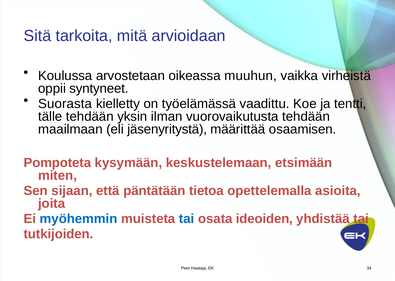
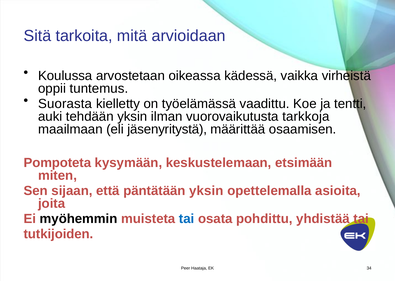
muuhun: muuhun -> kädessä
syntyneet: syntyneet -> tuntemus
tälle: tälle -> auki
vuorovaikutusta tehdään: tehdään -> tarkkoja
päntätään tietoa: tietoa -> yksin
myöhemmin colour: blue -> black
ideoiden: ideoiden -> pohdittu
